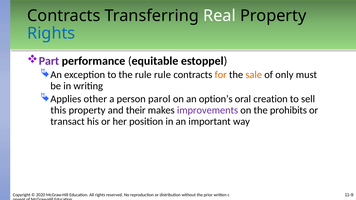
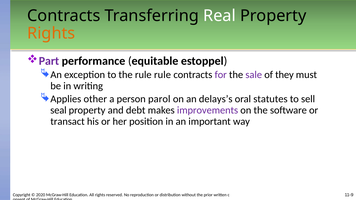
Rights at (51, 33) colour: blue -> orange
for colour: orange -> purple
sale colour: orange -> purple
only: only -> they
option’s: option’s -> delays’s
creation: creation -> statutes
this: this -> seal
their: their -> debt
prohibits: prohibits -> software
